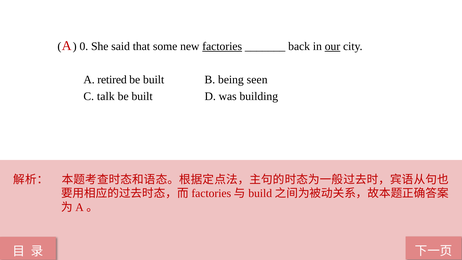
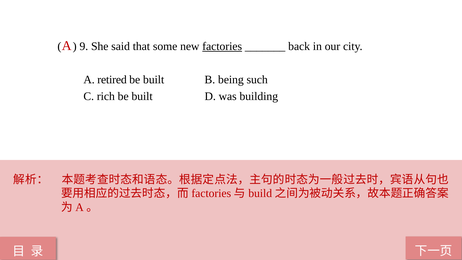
0: 0 -> 9
our underline: present -> none
seen: seen -> such
talk: talk -> rich
